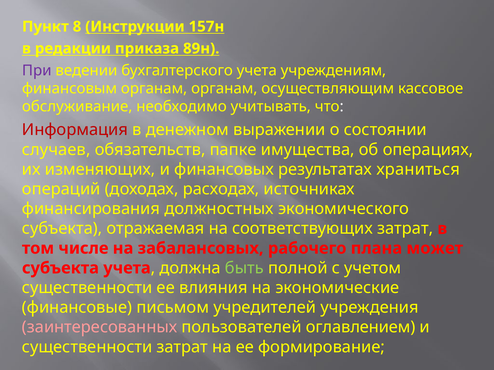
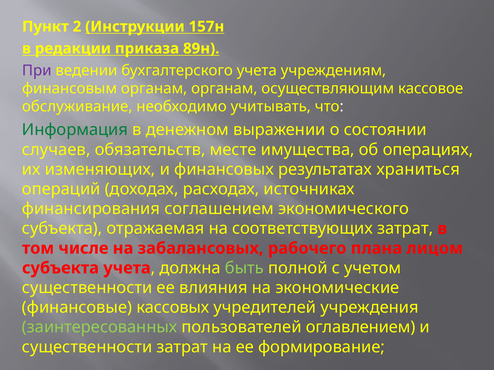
8: 8 -> 2
Информация colour: red -> green
папке: папке -> месте
должностных: должностных -> соглашением
может: может -> лицом
письмом: письмом -> кассовых
заинтересованных colour: pink -> light green
